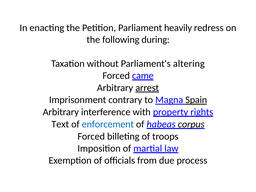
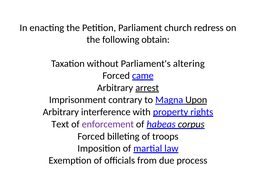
heavily: heavily -> church
during: during -> obtain
Spain: Spain -> Upon
enforcement colour: blue -> purple
